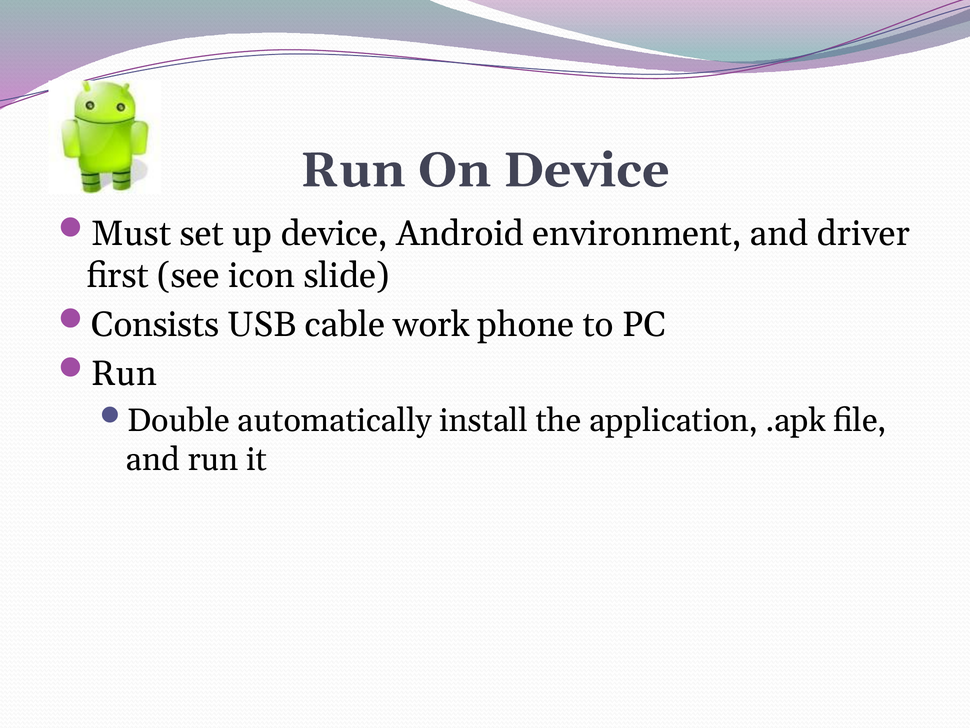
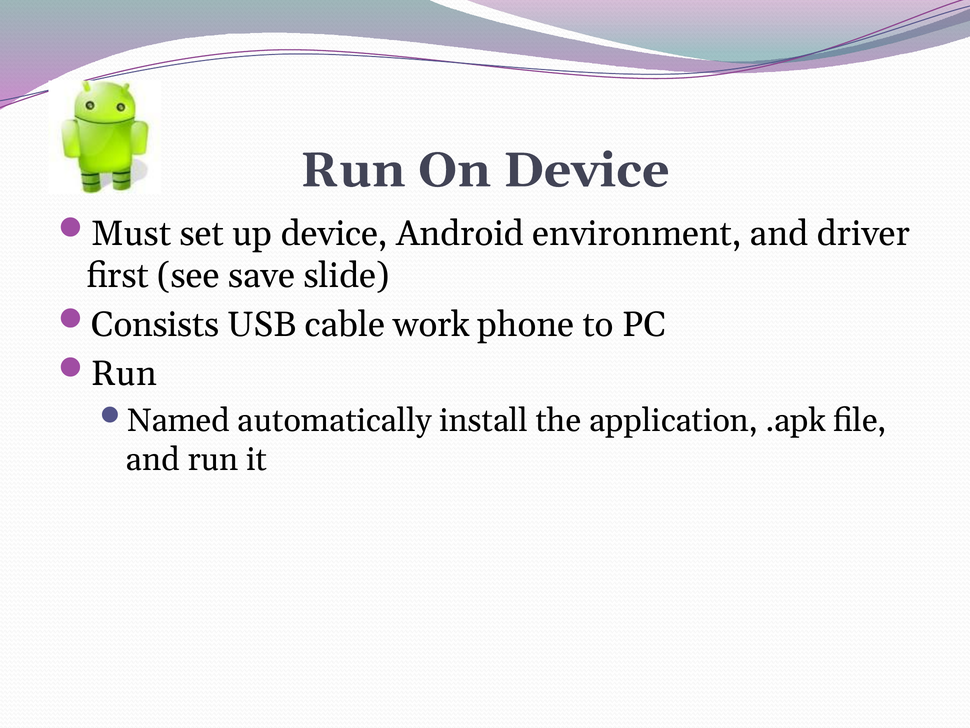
icon: icon -> save
Double: Double -> Named
